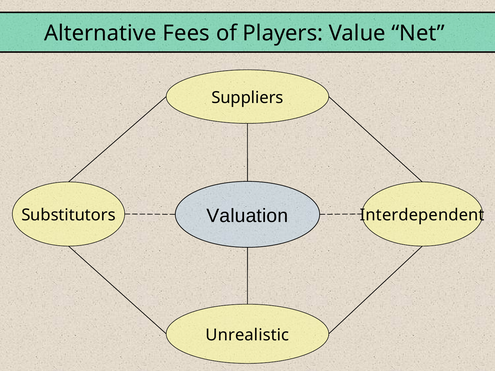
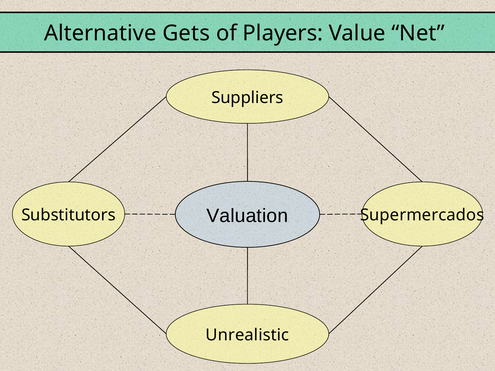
Fees: Fees -> Gets
Interdependent: Interdependent -> Supermercados
